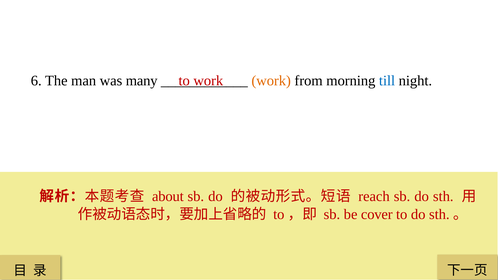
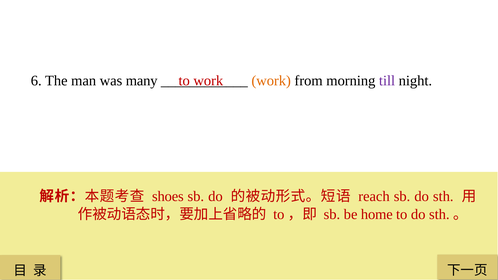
till colour: blue -> purple
about: about -> shoes
cover: cover -> home
